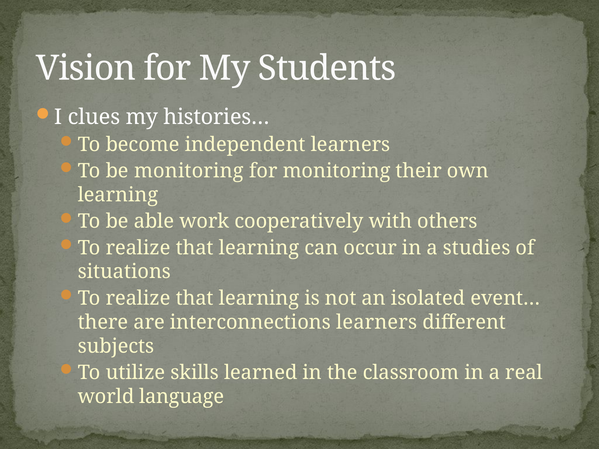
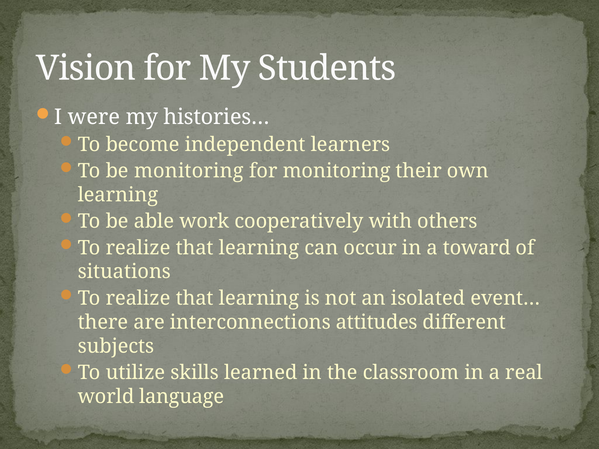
clues: clues -> were
studies: studies -> toward
interconnections learners: learners -> attitudes
